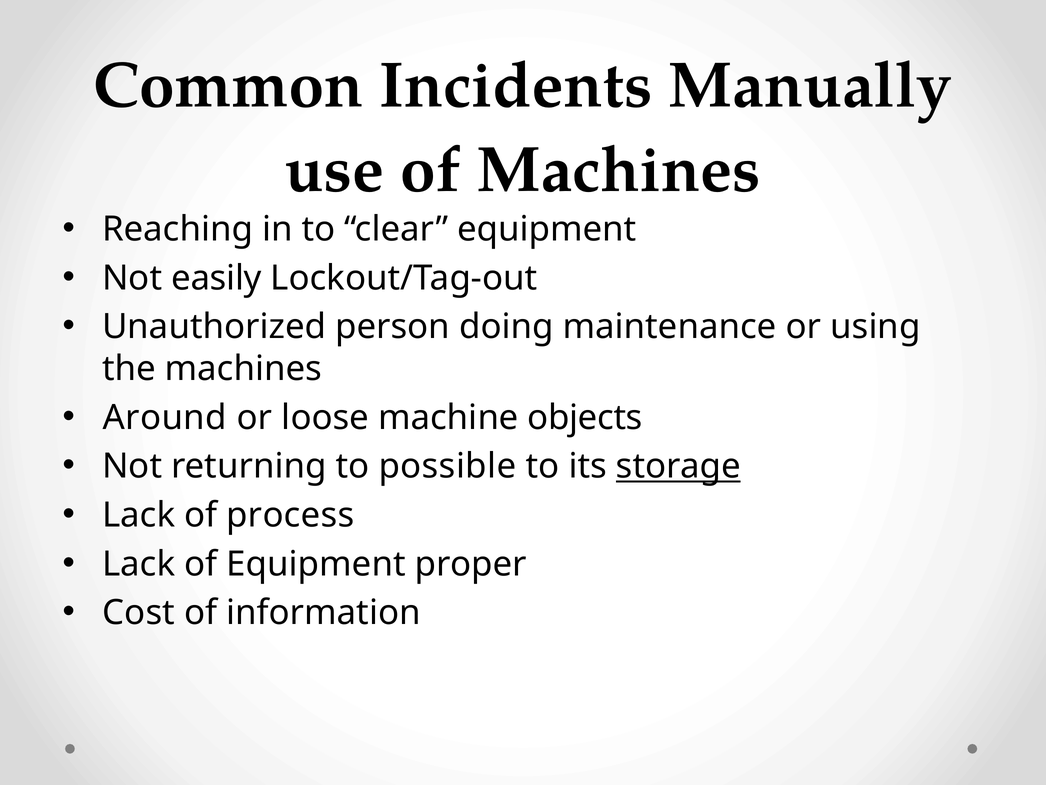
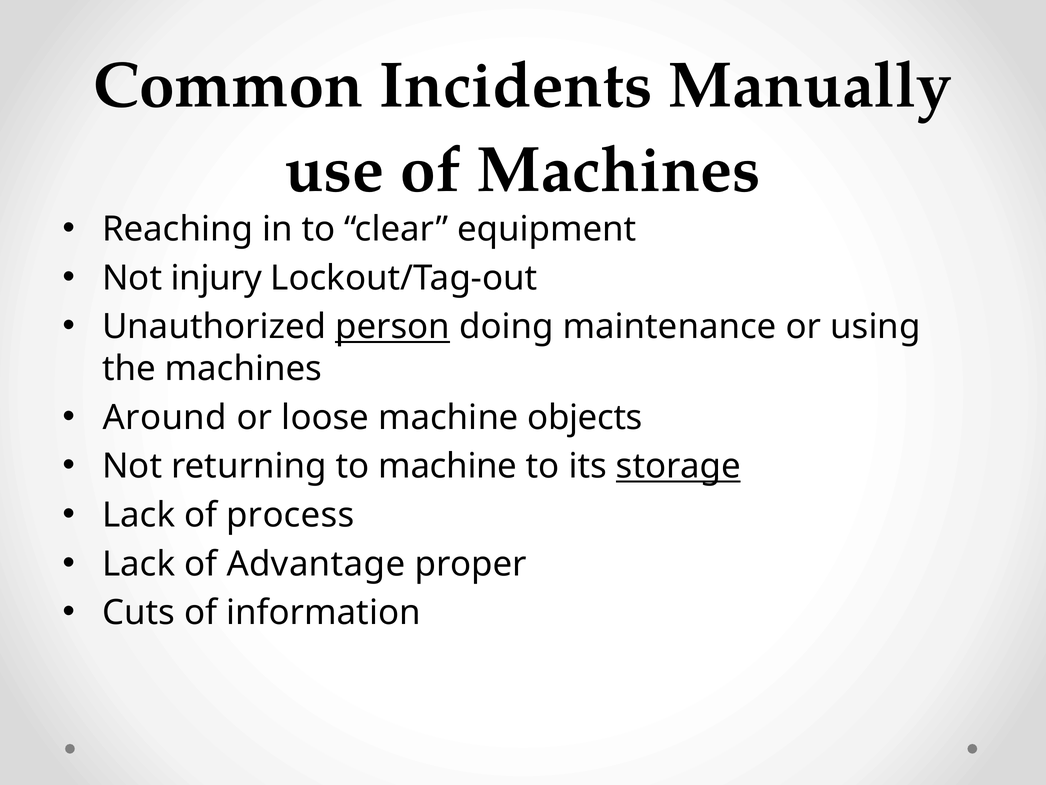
easily: easily -> injury
person underline: none -> present
to possible: possible -> machine
of Equipment: Equipment -> Advantage
Cost: Cost -> Cuts
